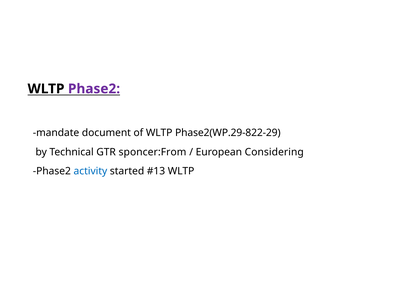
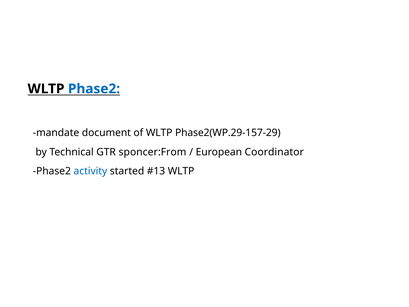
Phase2 at (94, 89) colour: purple -> blue
Phase2(WP.29-822-29: Phase2(WP.29-822-29 -> Phase2(WP.29-157-29
Considering: Considering -> Coordinator
